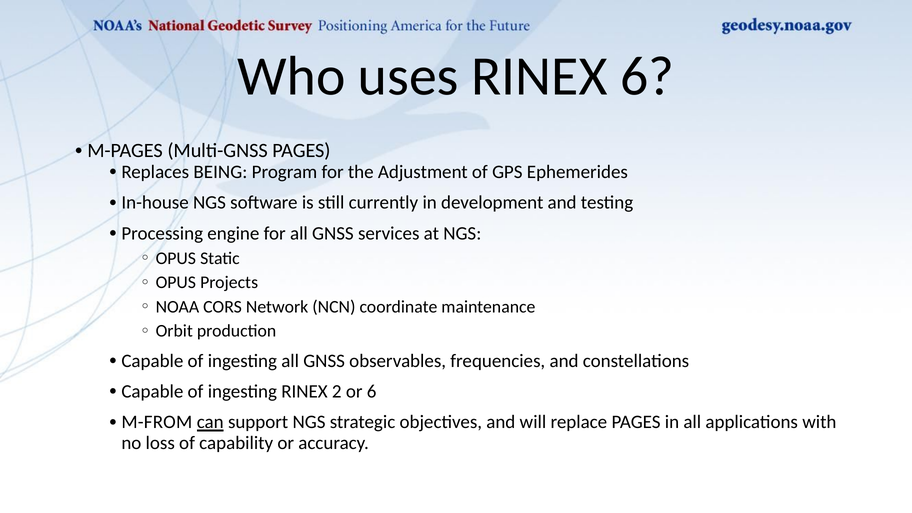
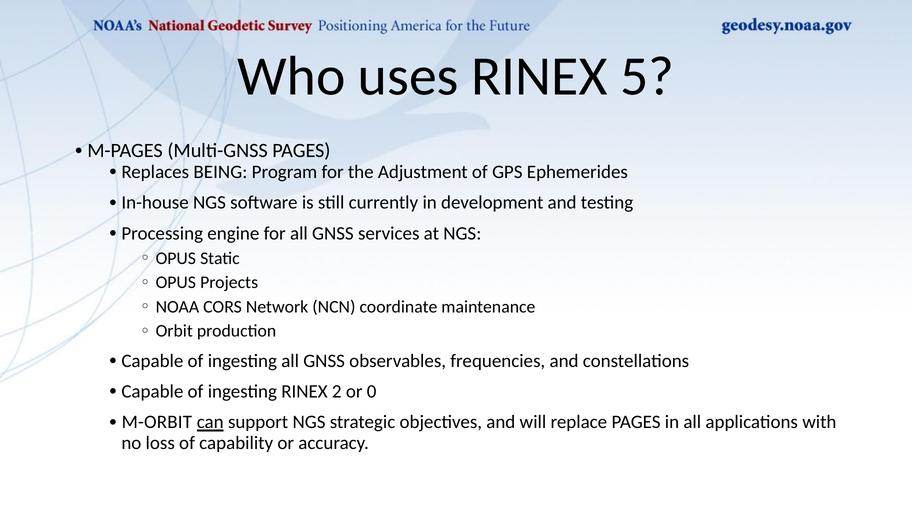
RINEX 6: 6 -> 5
or 6: 6 -> 0
M-FROM: M-FROM -> M-ORBIT
